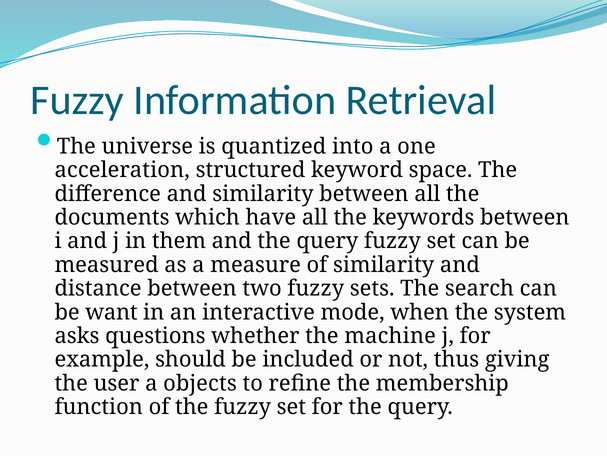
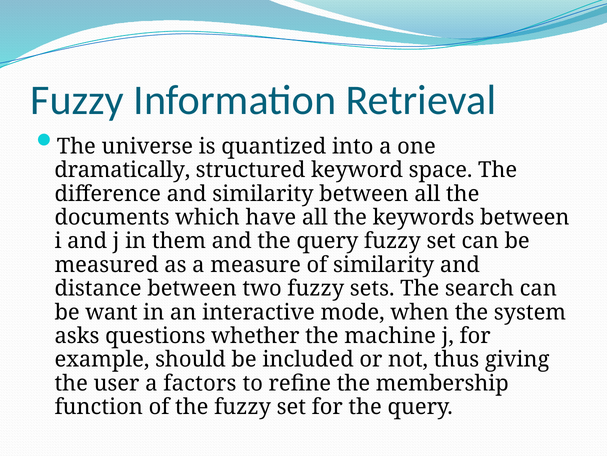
acceleration: acceleration -> dramatically
objects: objects -> factors
